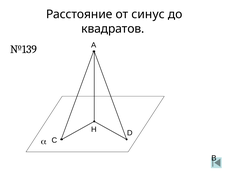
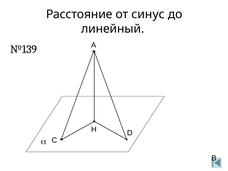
квадратов: квадратов -> линейный
